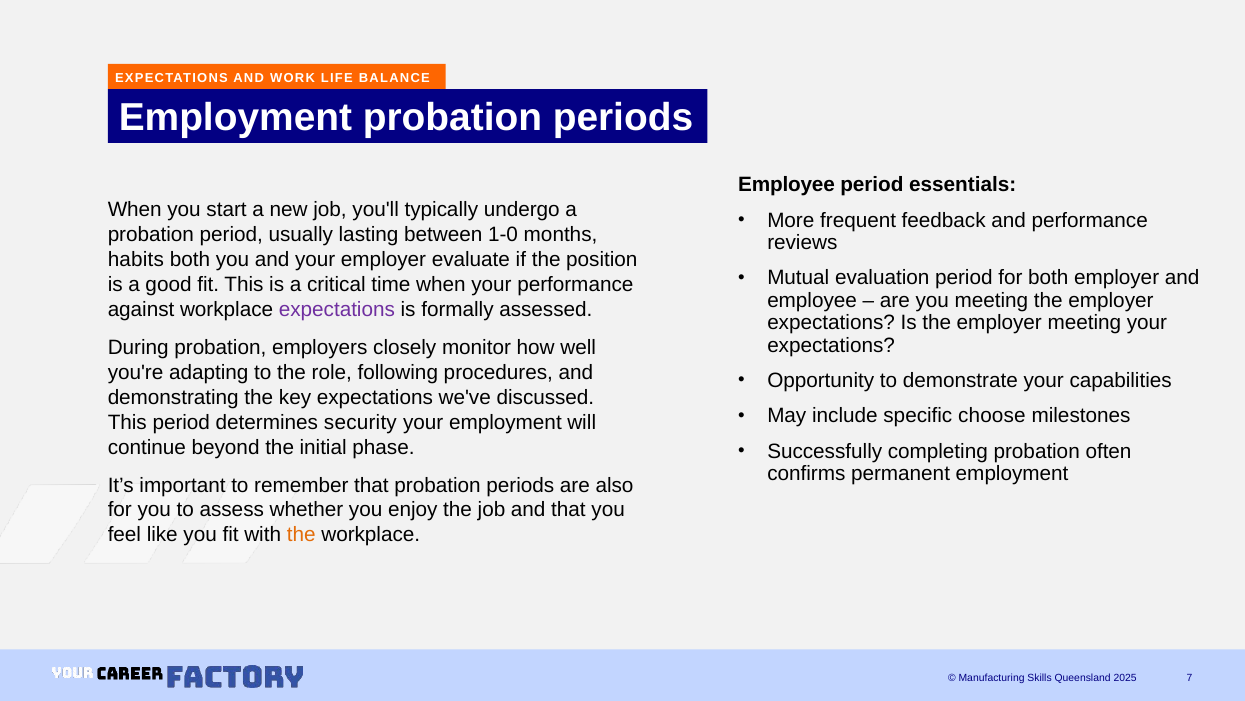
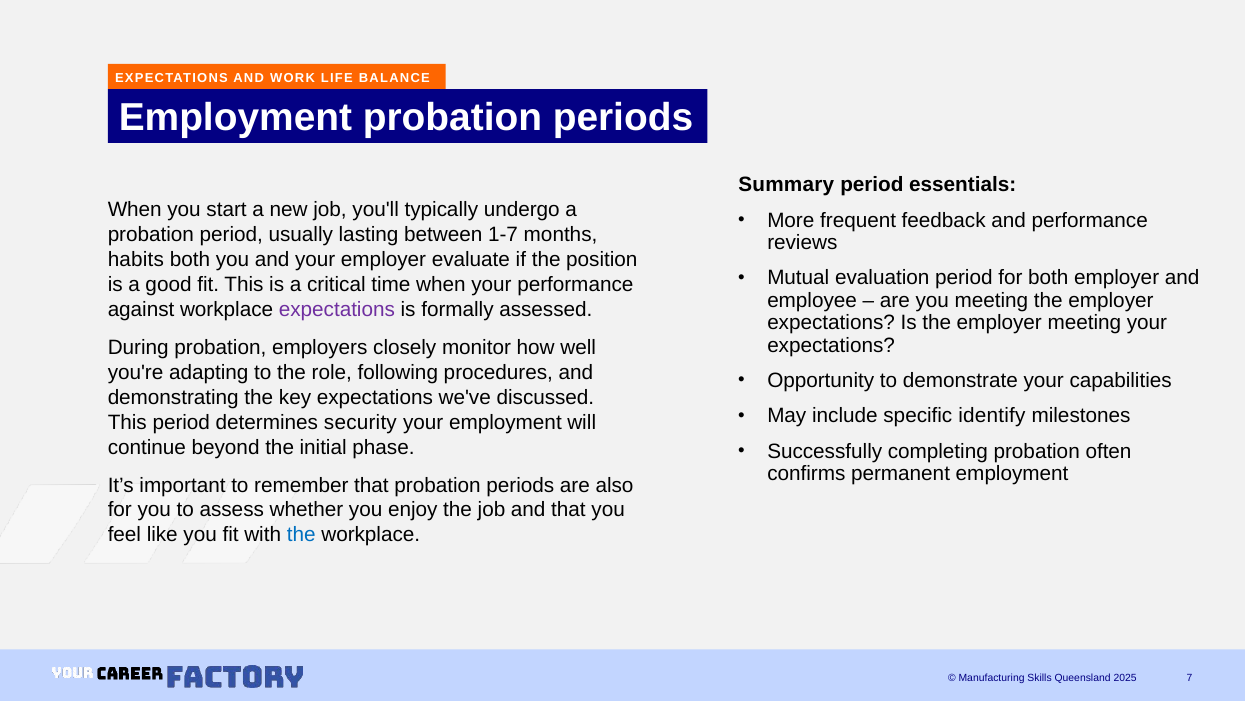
Employee at (786, 185): Employee -> Summary
1-0: 1-0 -> 1-7
choose: choose -> identify
the at (301, 534) colour: orange -> blue
